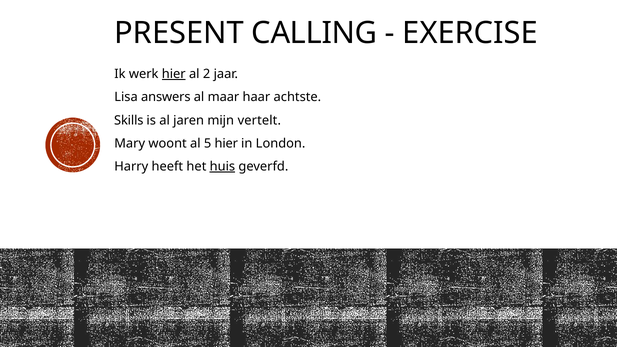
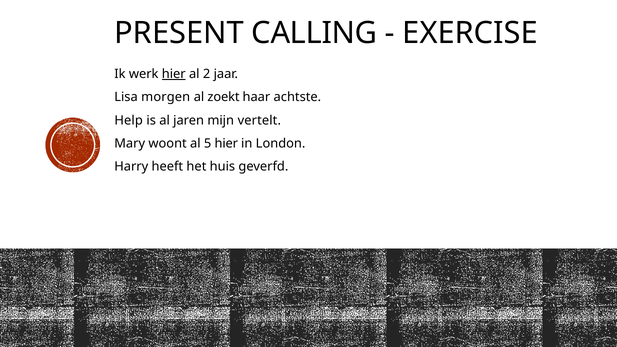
answers: answers -> morgen
maar: maar -> zoekt
Skills: Skills -> Help
huis underline: present -> none
